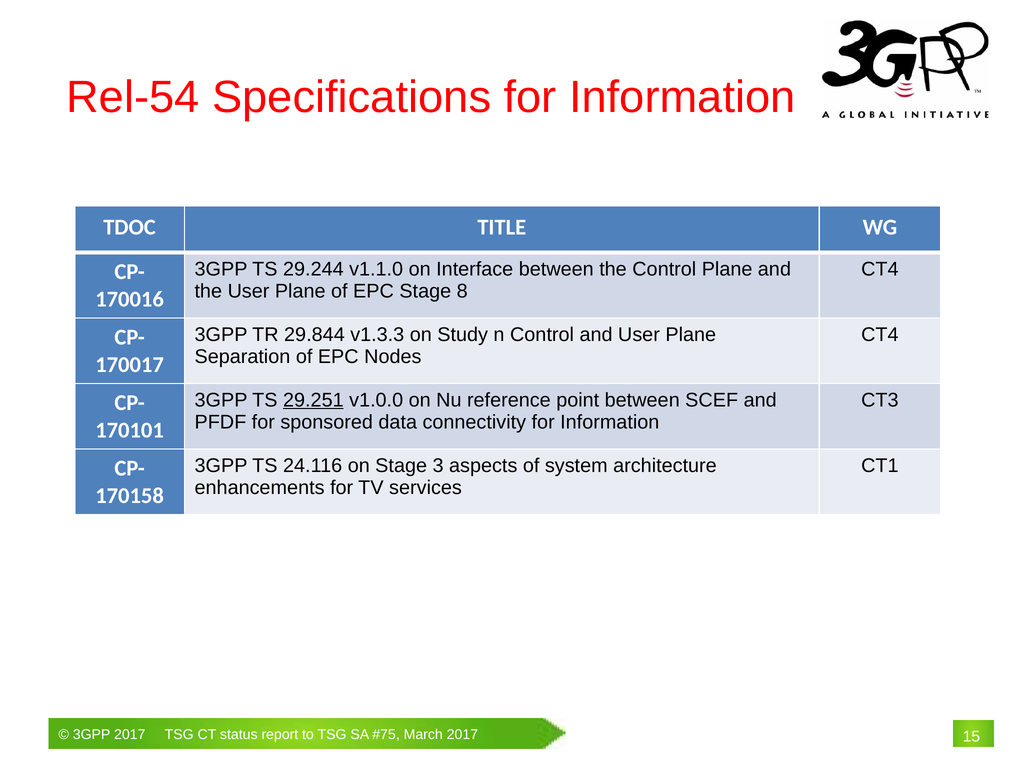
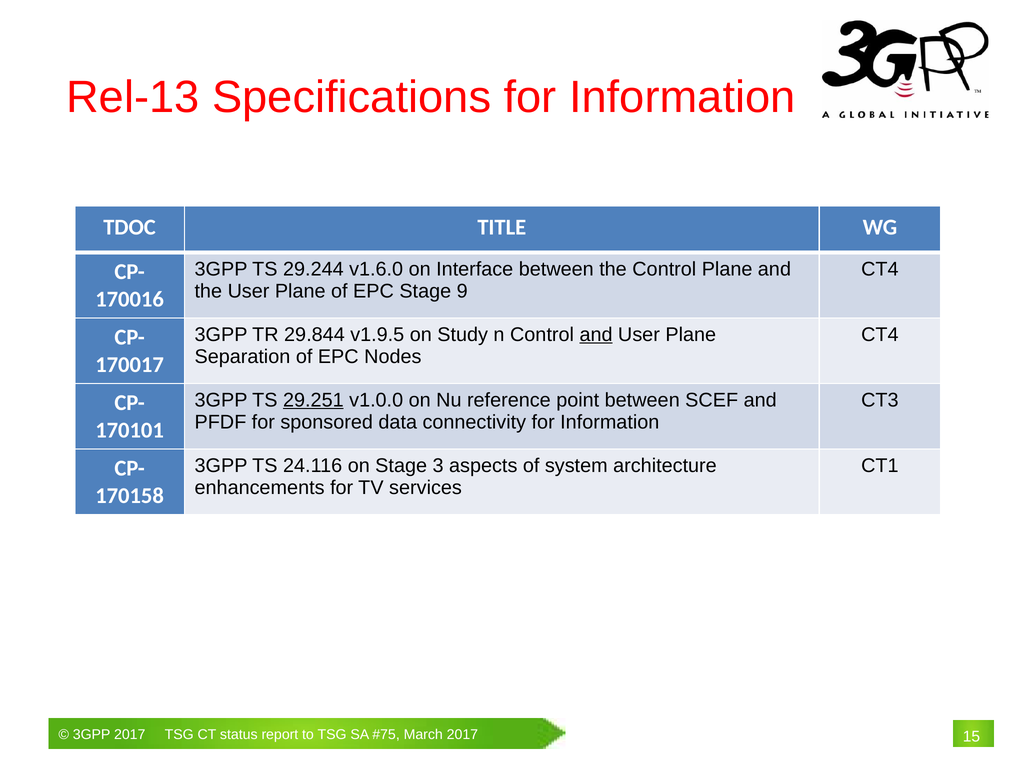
Rel-54: Rel-54 -> Rel-13
v1.1.0: v1.1.0 -> v1.6.0
8: 8 -> 9
v1.3.3: v1.3.3 -> v1.9.5
and at (596, 335) underline: none -> present
